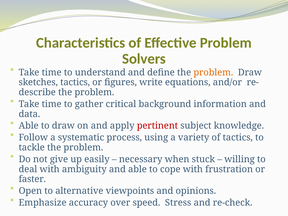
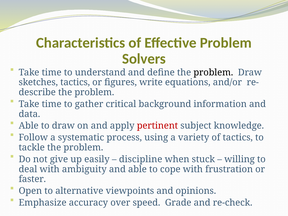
problem at (213, 72) colour: orange -> black
necessary: necessary -> discipline
Stress: Stress -> Grade
